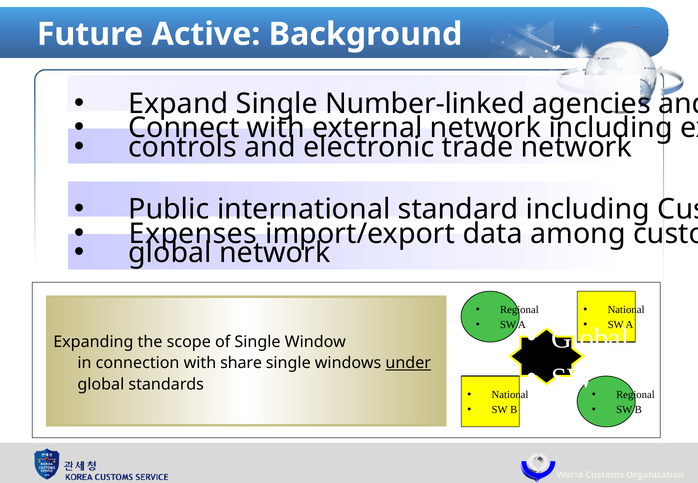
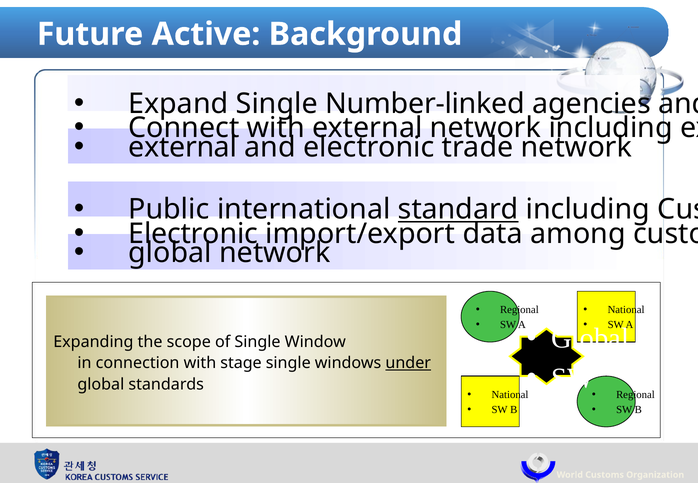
controls at (183, 147): controls -> external
standard underline: none -> present
Expenses at (193, 234): Expenses -> Electronic
share: share -> stage
